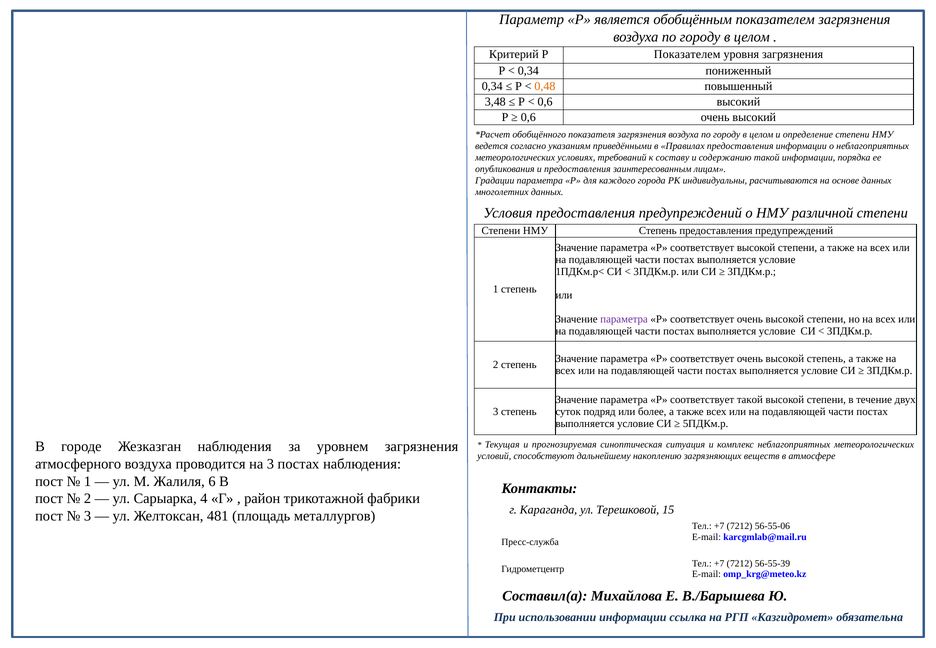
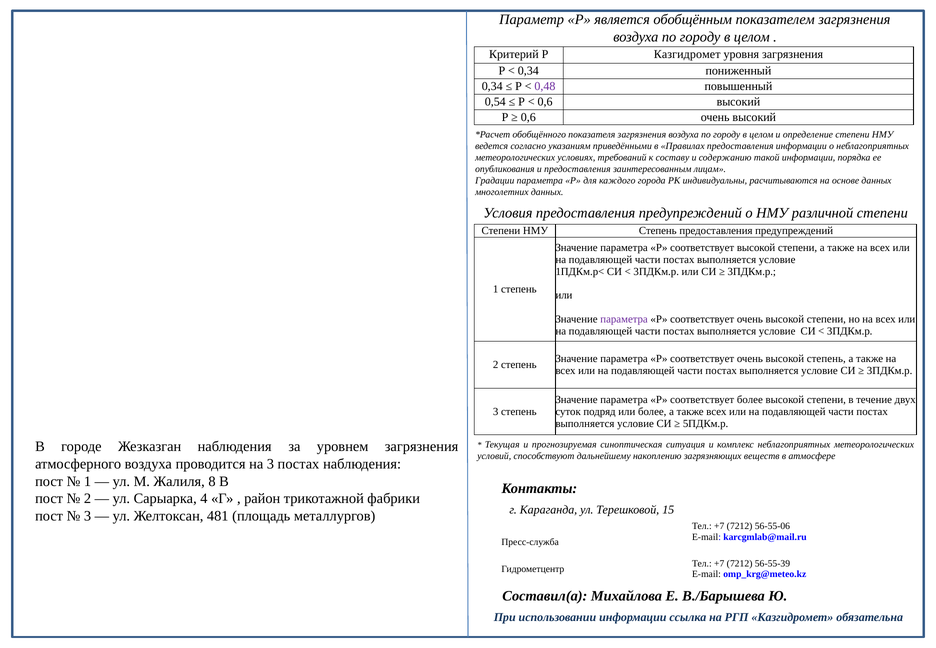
Р Показателем: Показателем -> Казгидромет
0,48 colour: orange -> purple
3,48: 3,48 -> 0,54
соответствует такой: такой -> более
6: 6 -> 8
